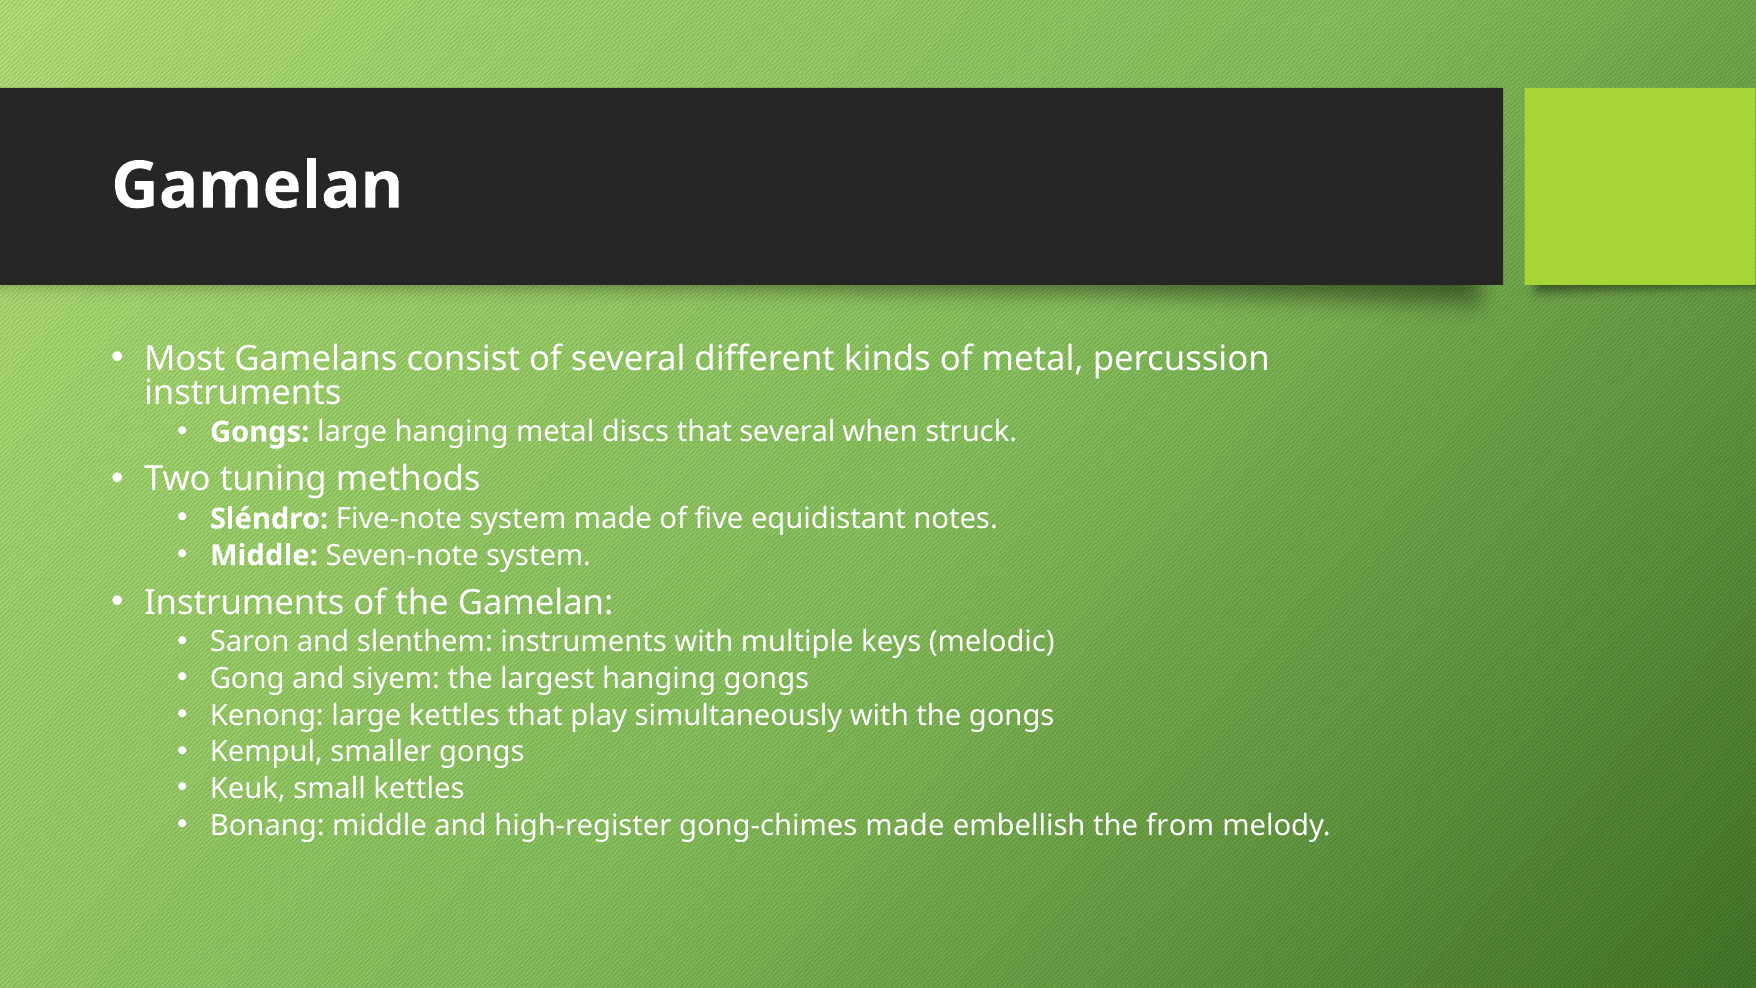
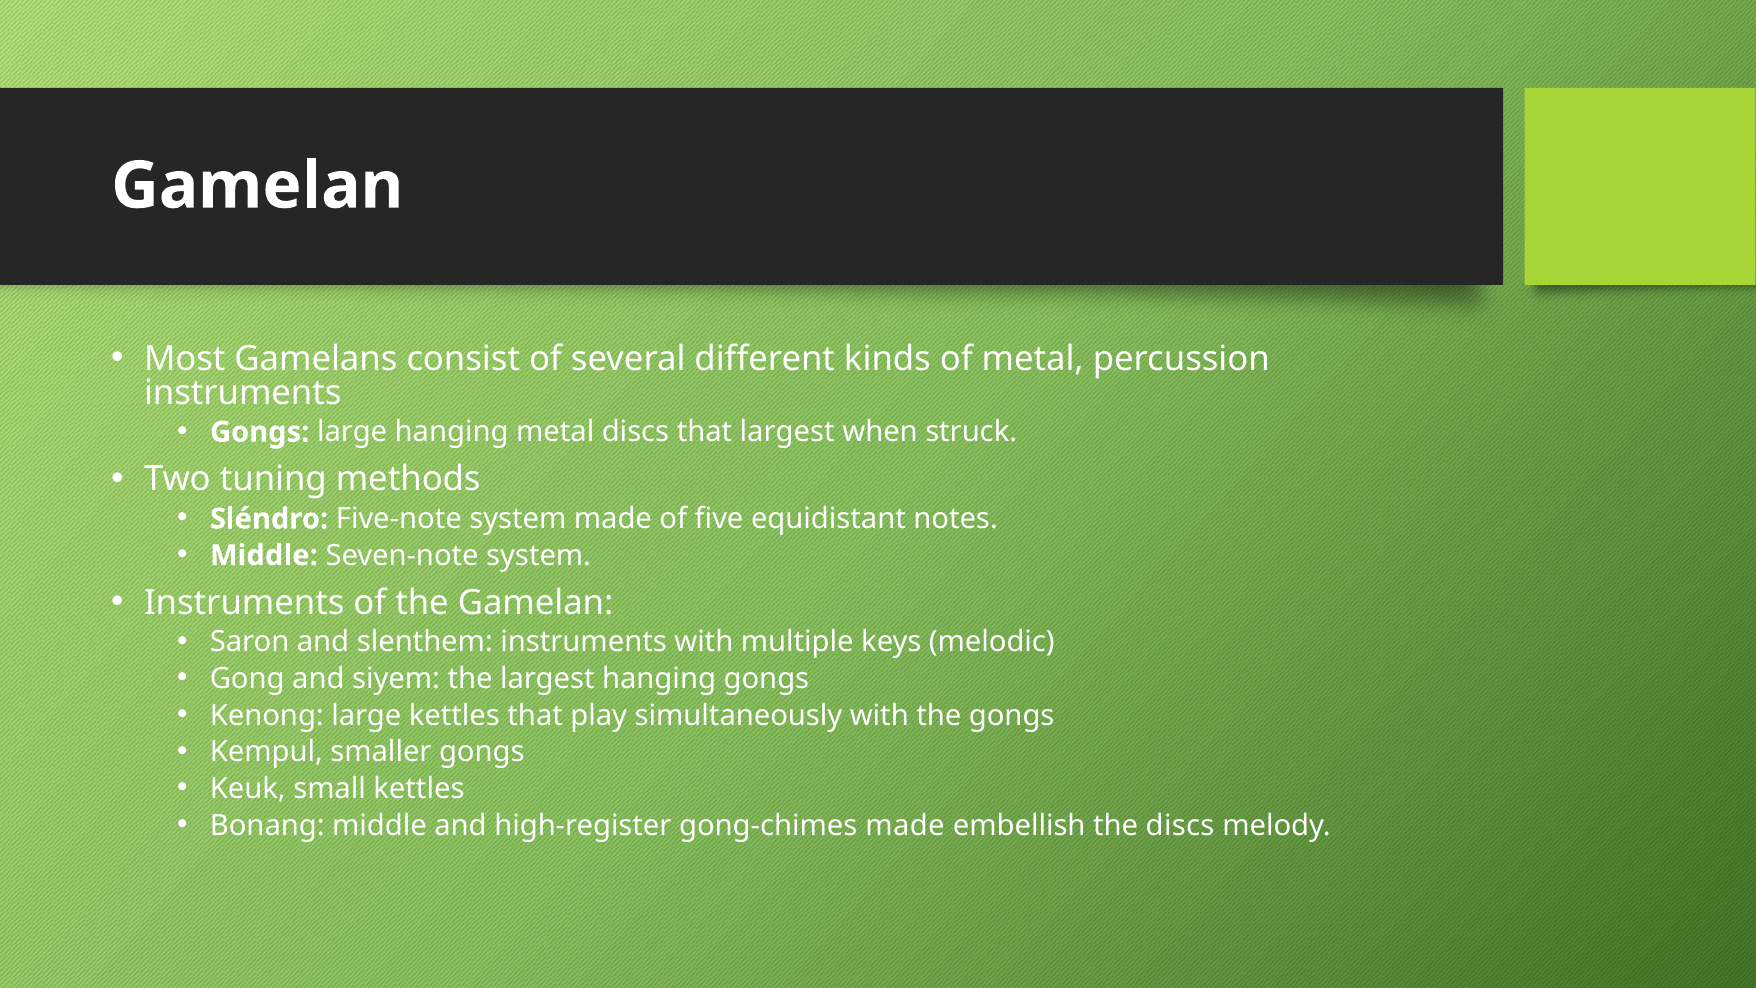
that several: several -> largest
the from: from -> discs
